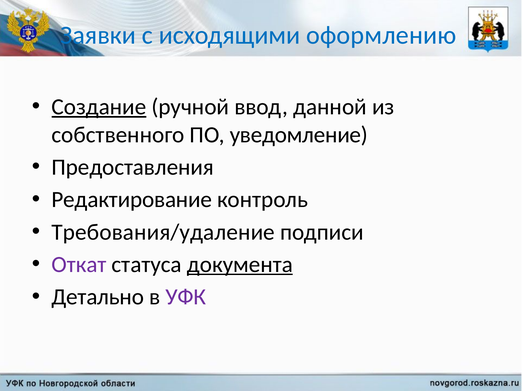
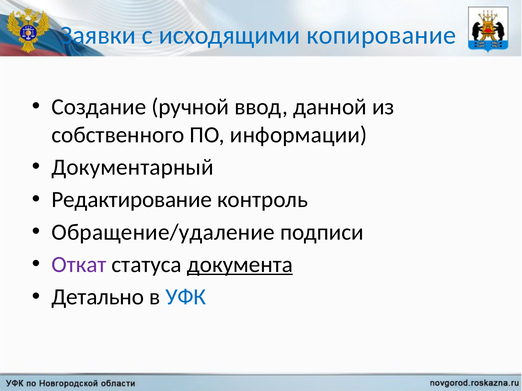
оформлению: оформлению -> копирование
Создание underline: present -> none
уведомление: уведомление -> информации
Предоставления: Предоставления -> Документарный
Требования/удаление: Требования/удаление -> Обращение/удаление
УФК colour: purple -> blue
